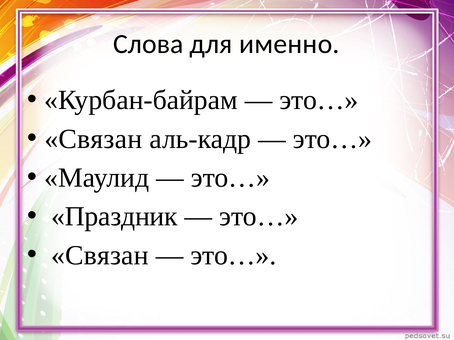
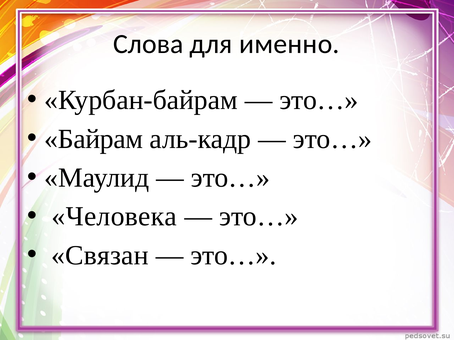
Связан at (93, 139): Связан -> Байрам
Праздник: Праздник -> Человека
